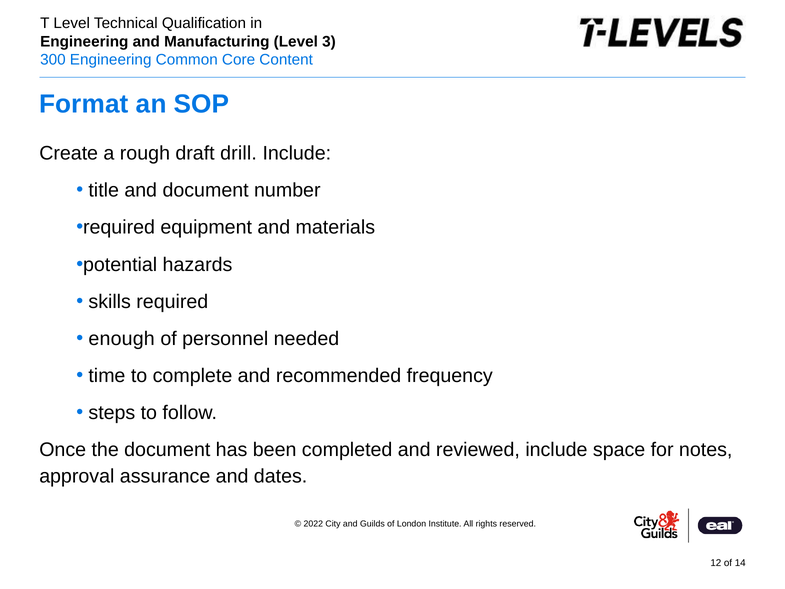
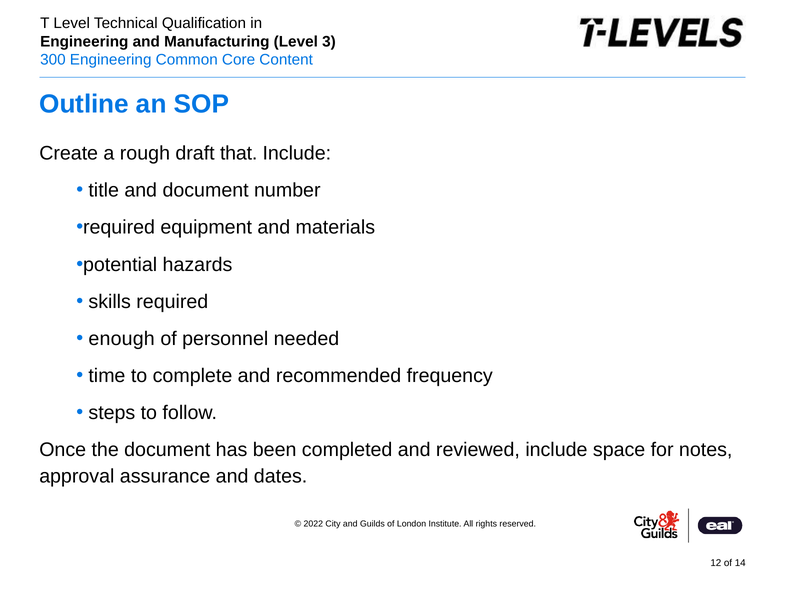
Format: Format -> Outline
drill: drill -> that
